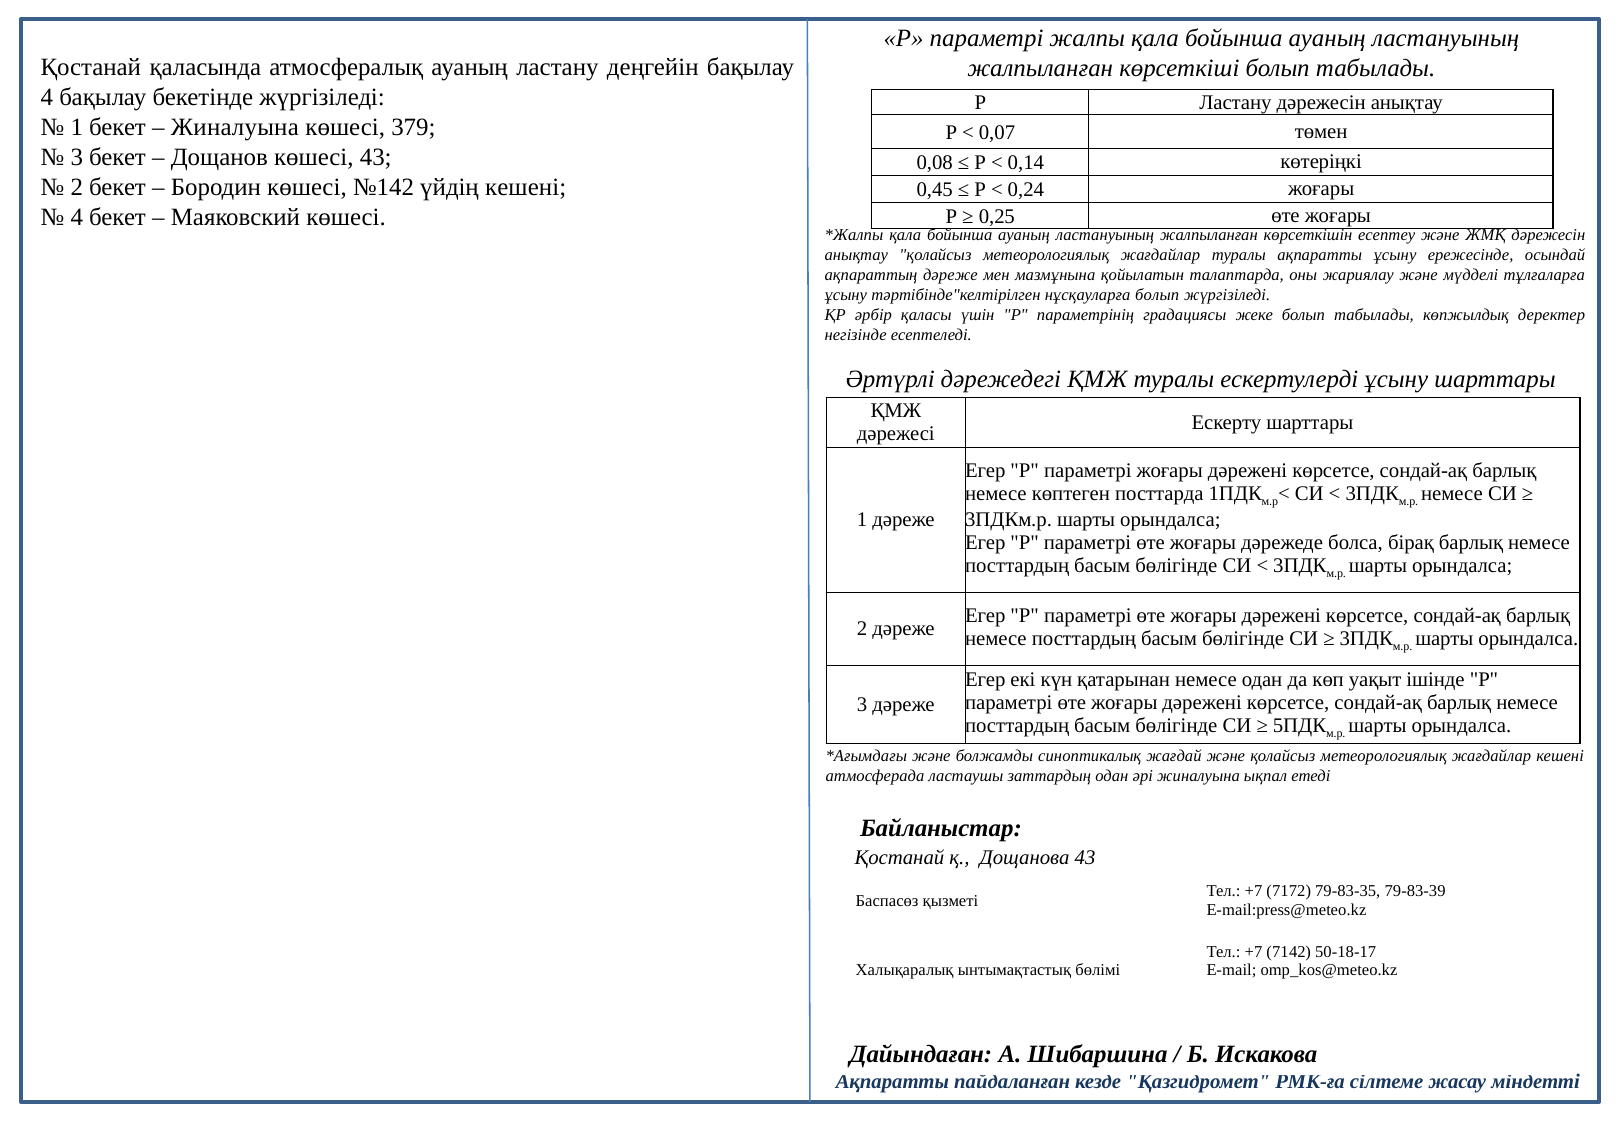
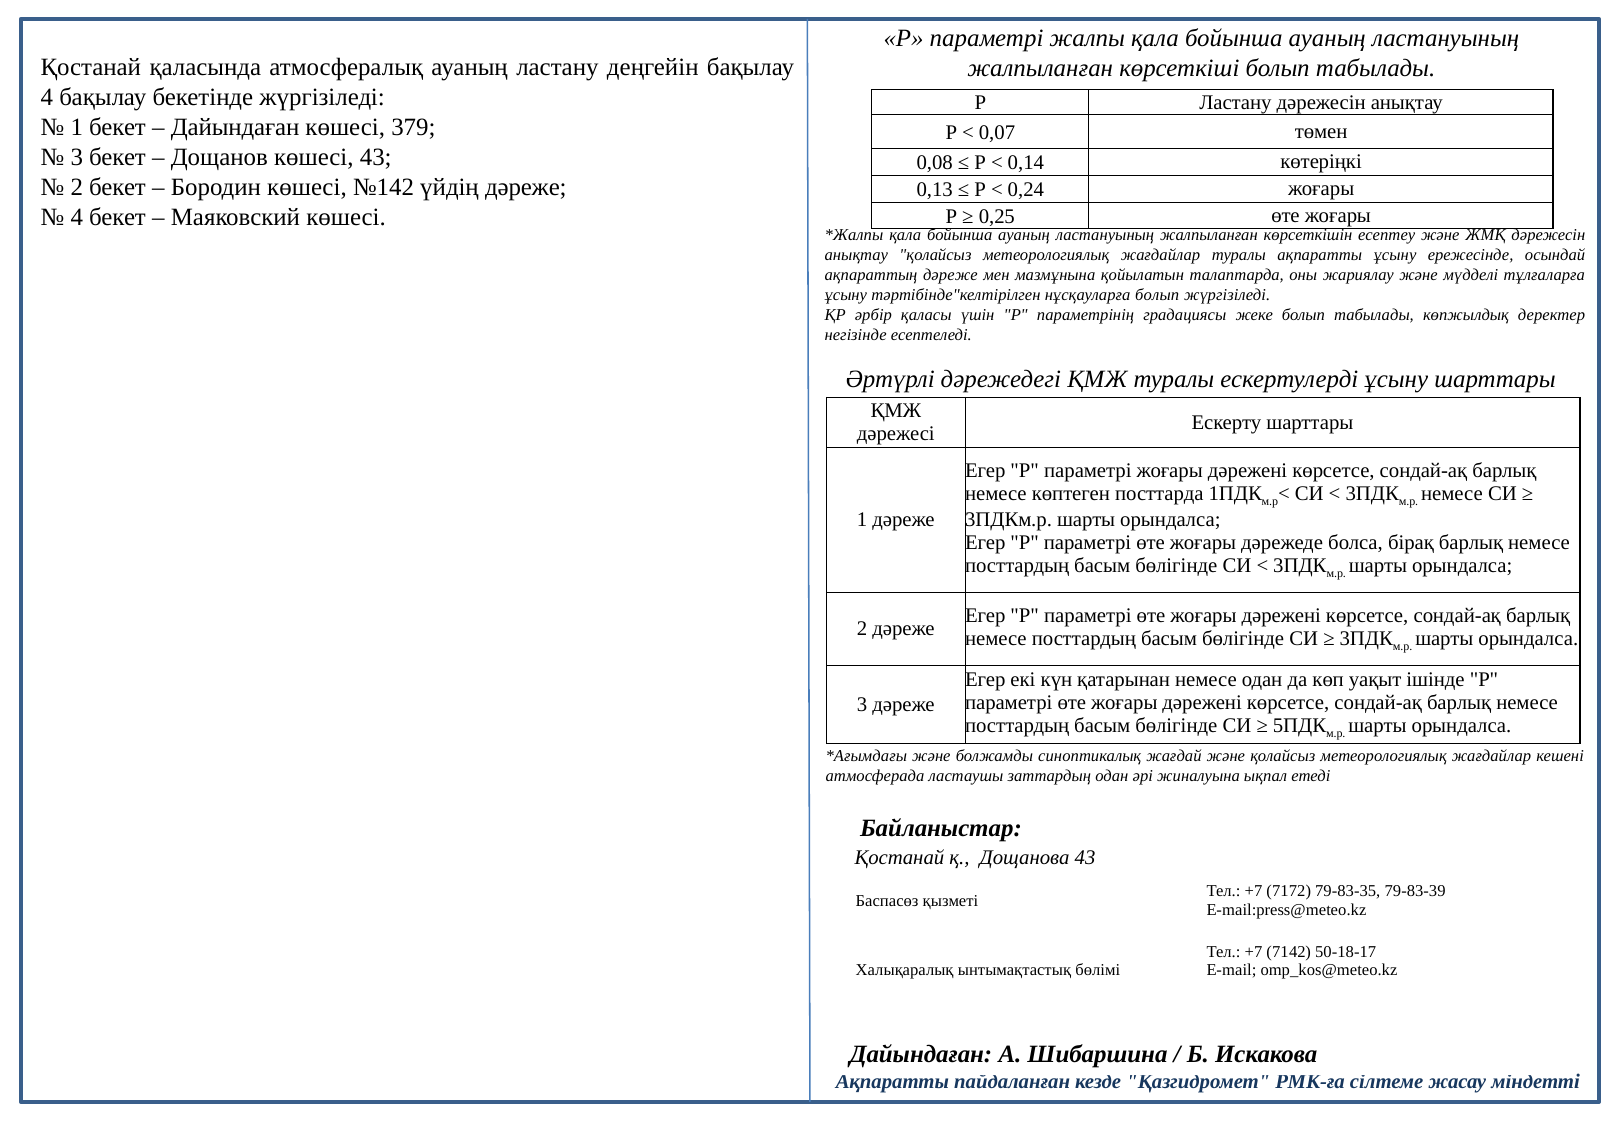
Жиналуына at (235, 127): Жиналуына -> Дайындаған
үйдің кешені: кешені -> дәреже
0,45: 0,45 -> 0,13
